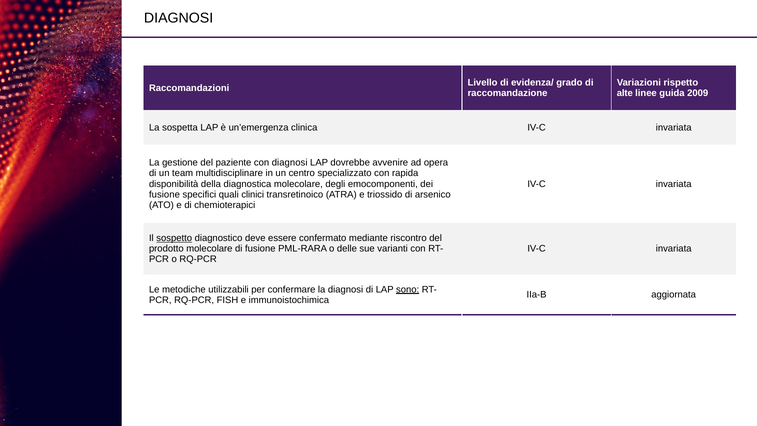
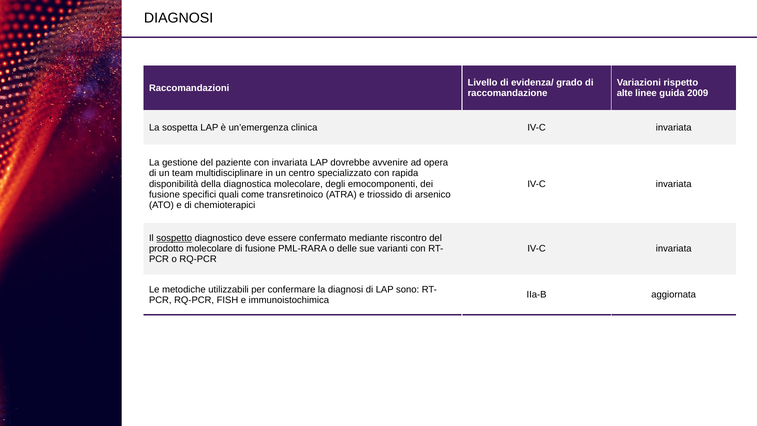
con diagnosi: diagnosi -> invariata
clinici: clinici -> come
sono underline: present -> none
